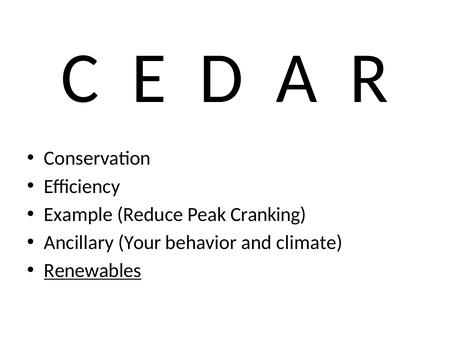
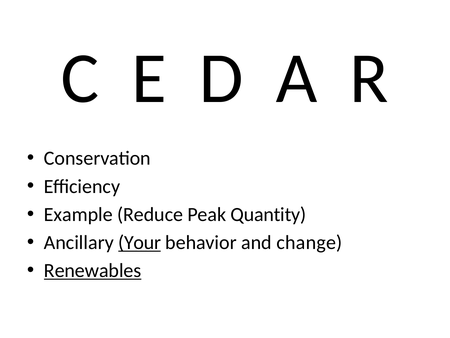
Cranking: Cranking -> Quantity
Your underline: none -> present
climate: climate -> change
